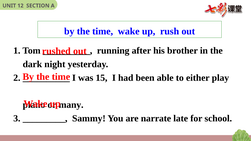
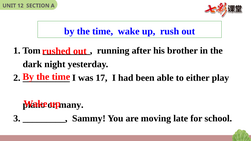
15: 15 -> 17
narrate: narrate -> moving
